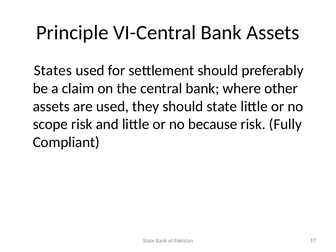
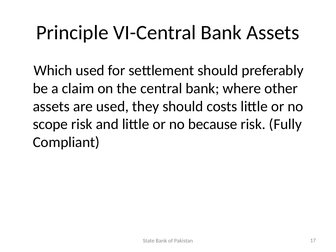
States: States -> Which
should state: state -> costs
